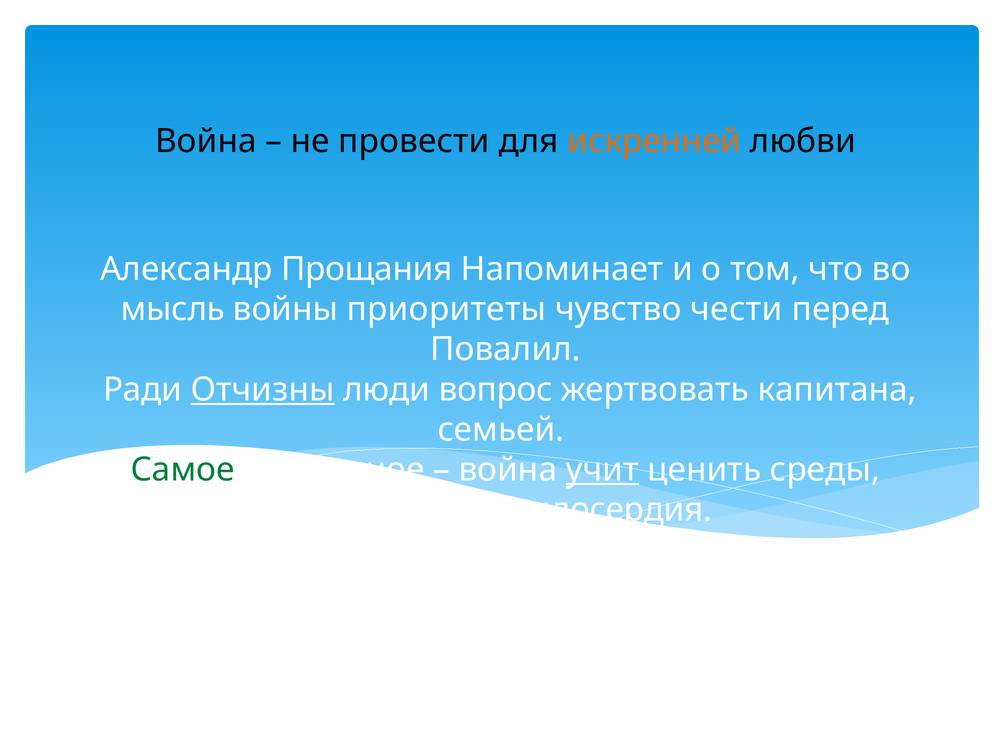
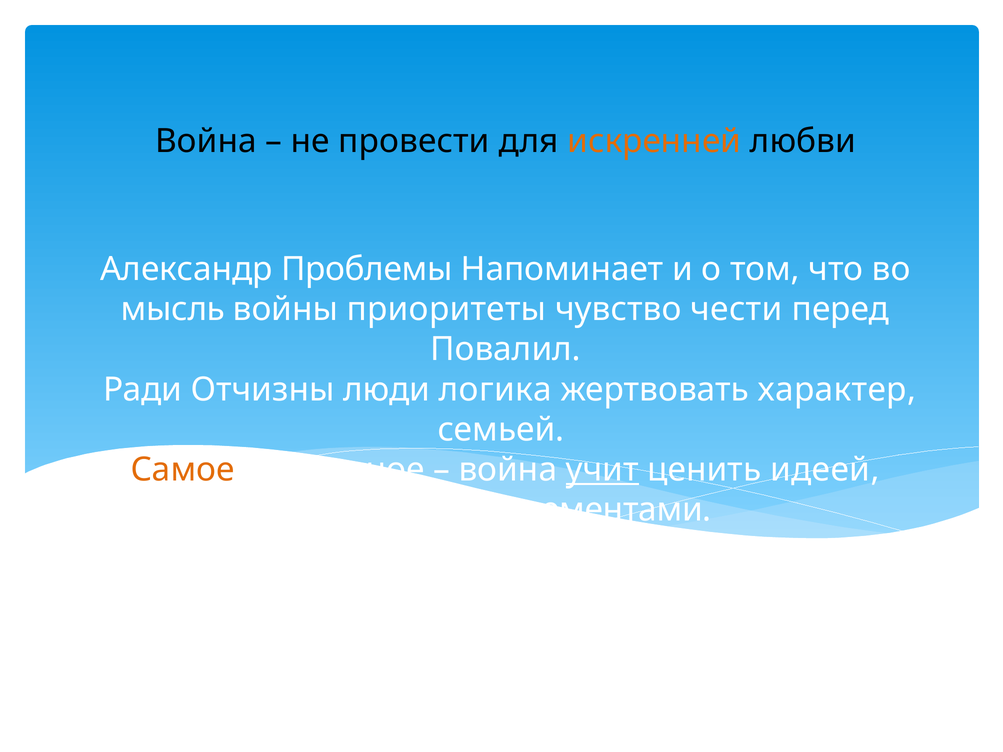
Прощания: Прощания -> Проблемы
Отчизны underline: present -> none
вопрос: вопрос -> логика
капитана: капитана -> характер
Самое colour: green -> orange
среды: среды -> идеей
милосердия: милосердия -> элементами
